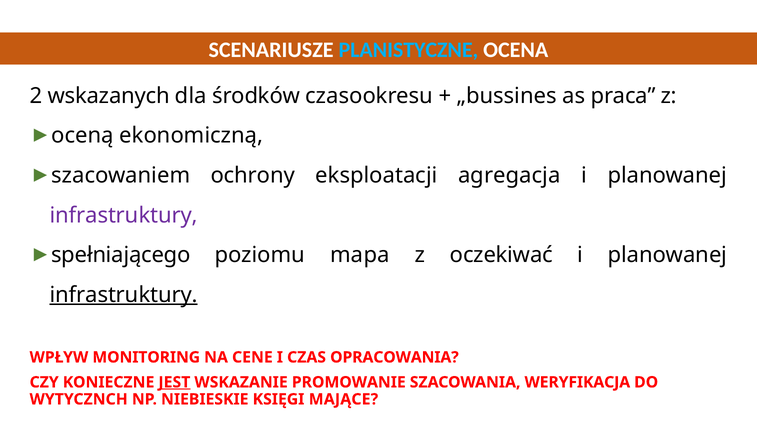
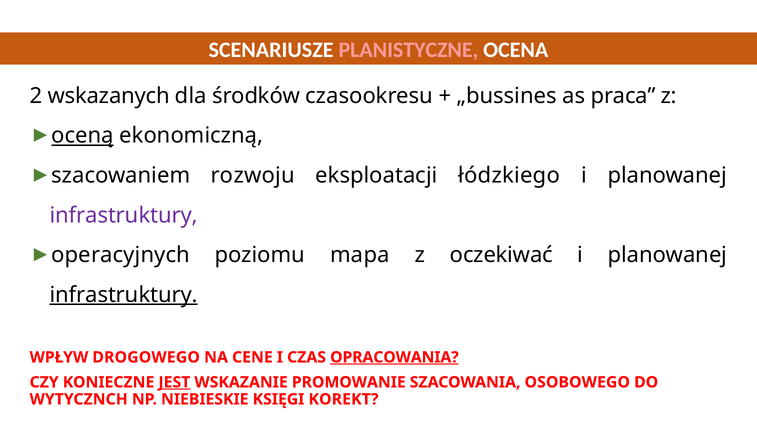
PLANISTYCZNE colour: light blue -> pink
oceną underline: none -> present
ochrony: ochrony -> rozwoju
agregacja: agregacja -> łódzkiego
spełniającego: spełniającego -> operacyjnych
MONITORING: MONITORING -> DROGOWEGO
OPRACOWANIA underline: none -> present
WERYFIKACJA: WERYFIKACJA -> OSOBOWEGO
MAJĄCE: MAJĄCE -> KOREKT
